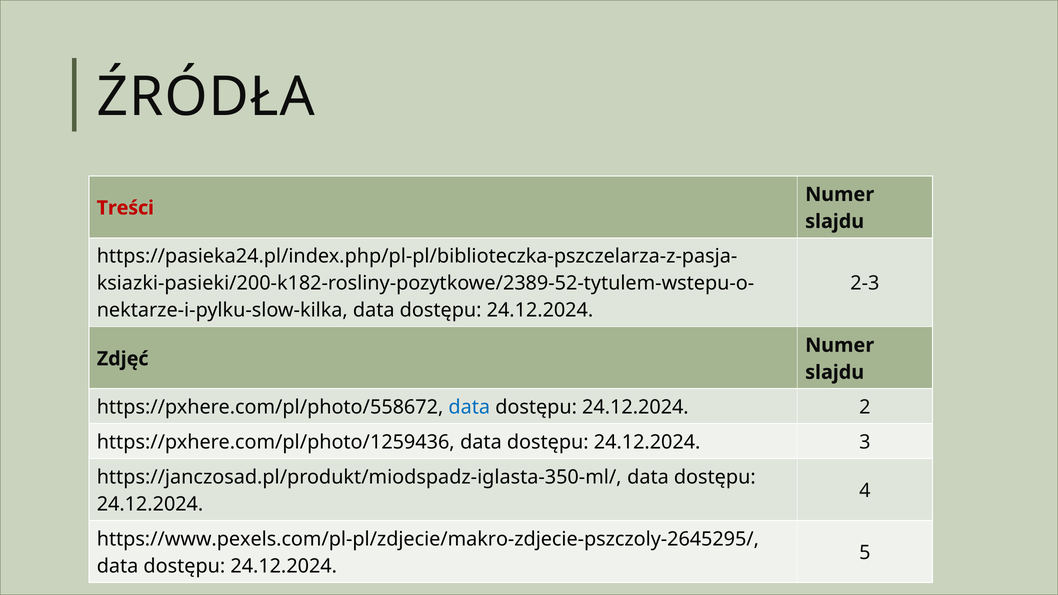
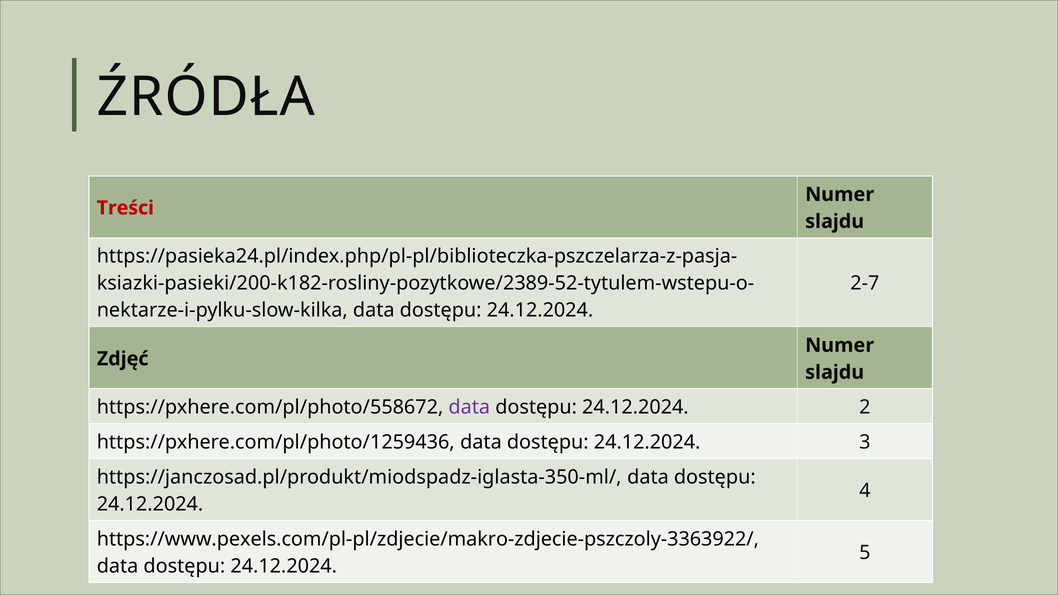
2-3: 2-3 -> 2-7
data at (469, 407) colour: blue -> purple
https://www.pexels.com/pl-pl/zdjecie/makro-zdjecie-pszczoly-2645295/: https://www.pexels.com/pl-pl/zdjecie/makro-zdjecie-pszczoly-2645295/ -> https://www.pexels.com/pl-pl/zdjecie/makro-zdjecie-pszczoly-3363922/
